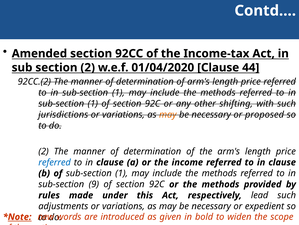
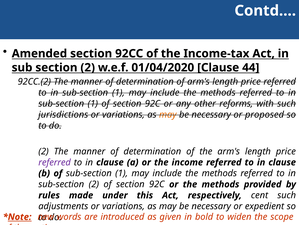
shifting: shifting -> reforms
referred at (55, 162) colour: blue -> purple
sub-section 9: 9 -> 2
lead: lead -> cent
